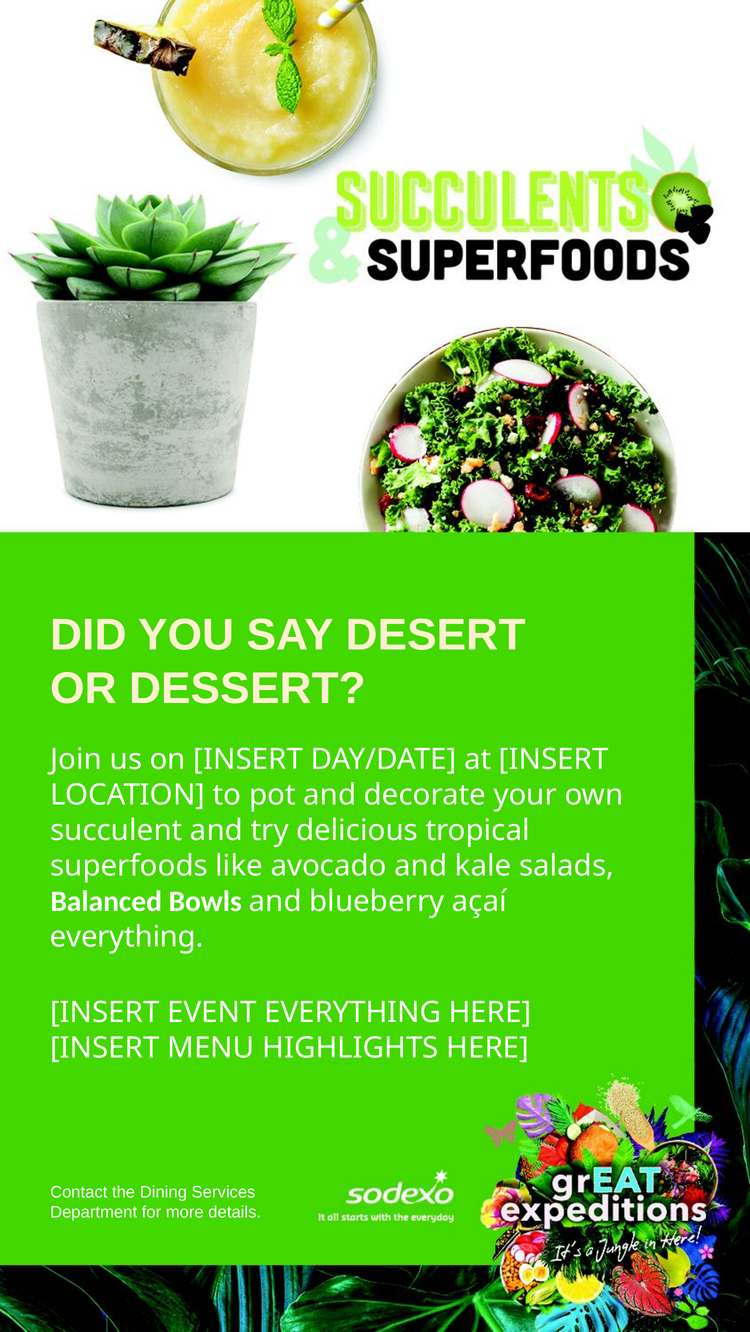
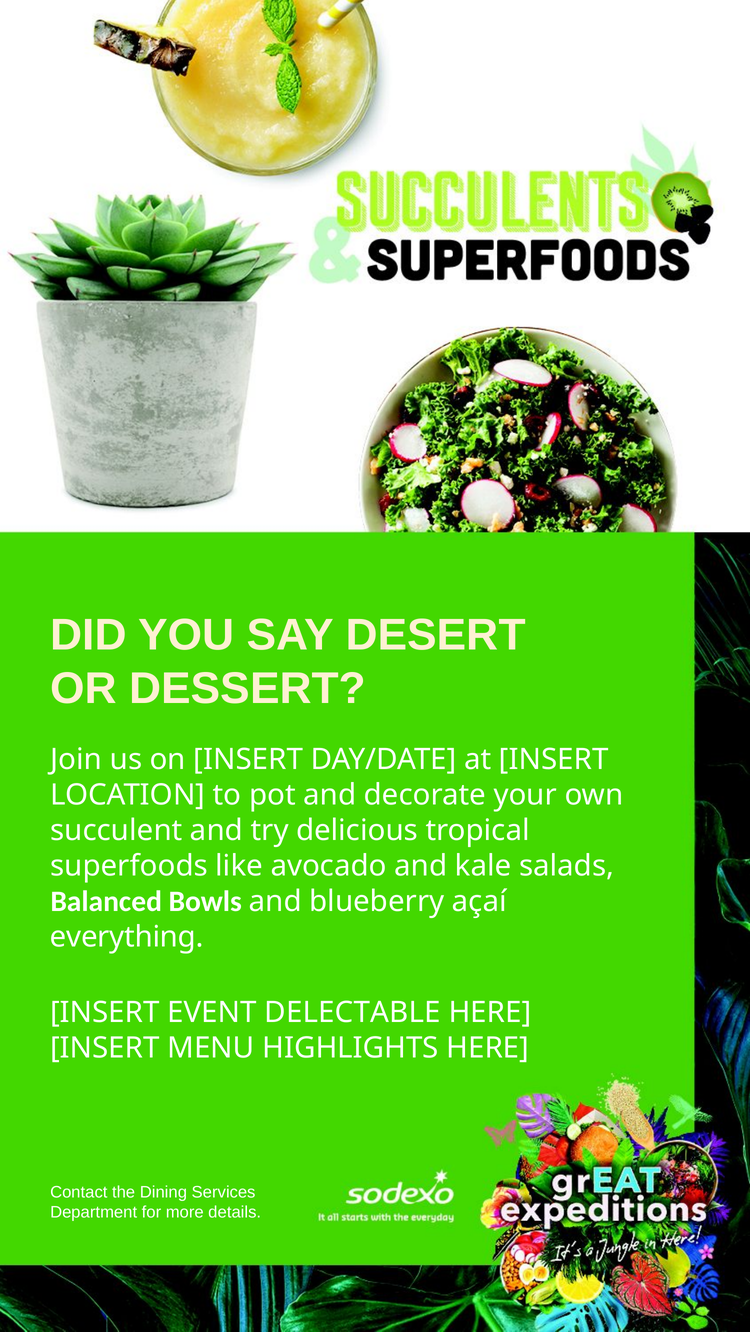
EVENT EVERYTHING: EVERYTHING -> DELECTABLE
